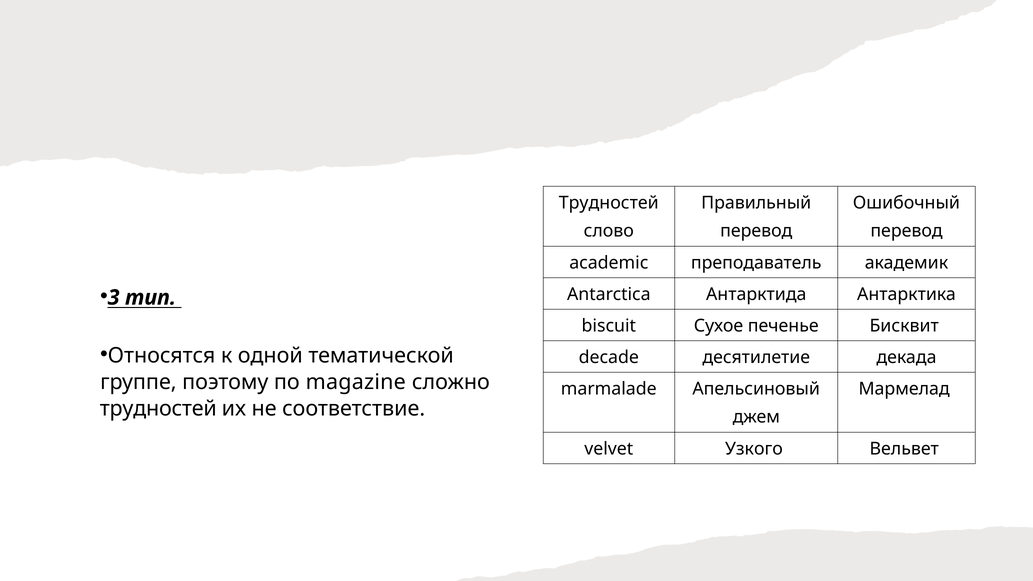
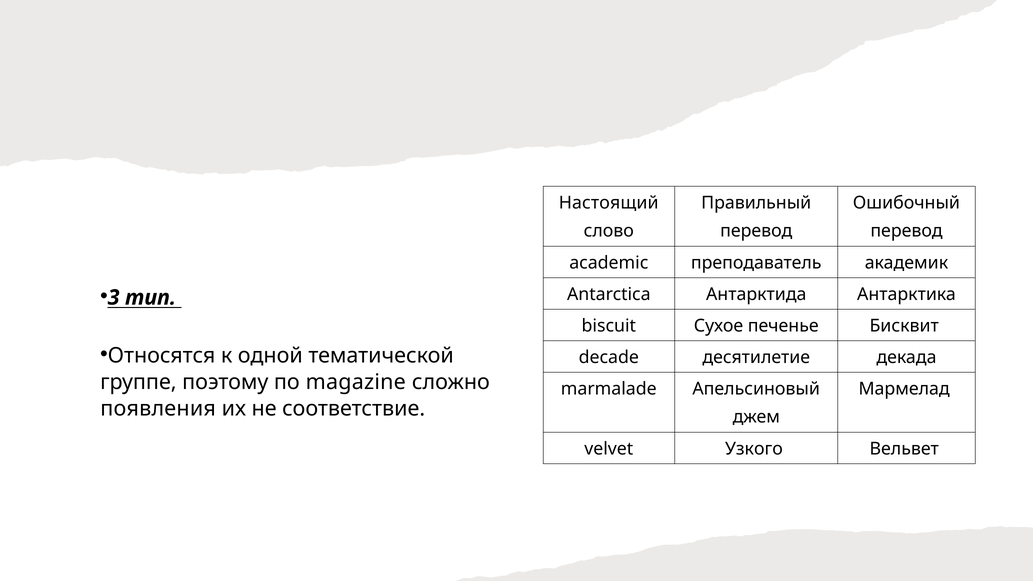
Трудностей at (609, 203): Трудностей -> Настоящий
трудностей at (158, 408): трудностей -> появления
